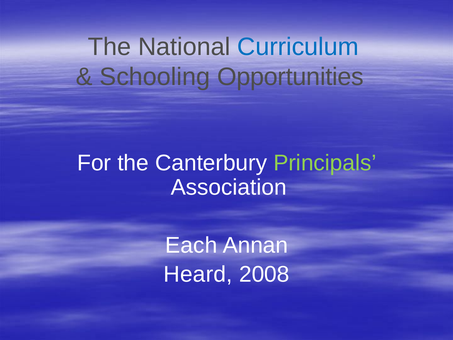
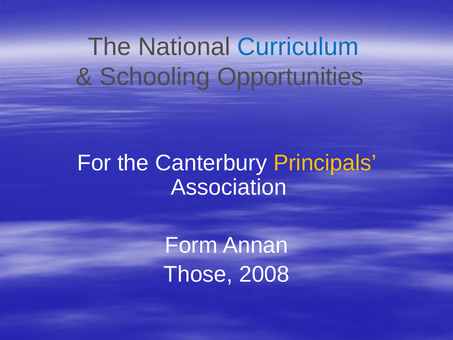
Principals colour: light green -> yellow
Each: Each -> Form
Heard: Heard -> Those
